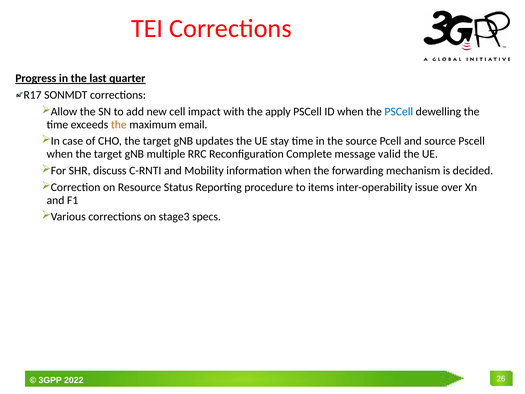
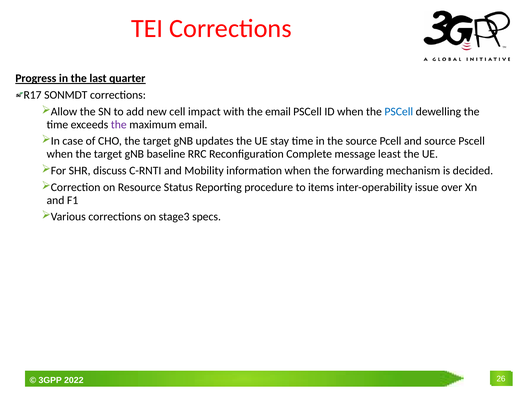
the apply: apply -> email
the at (119, 124) colour: orange -> purple
multiple: multiple -> baseline
valid: valid -> least
